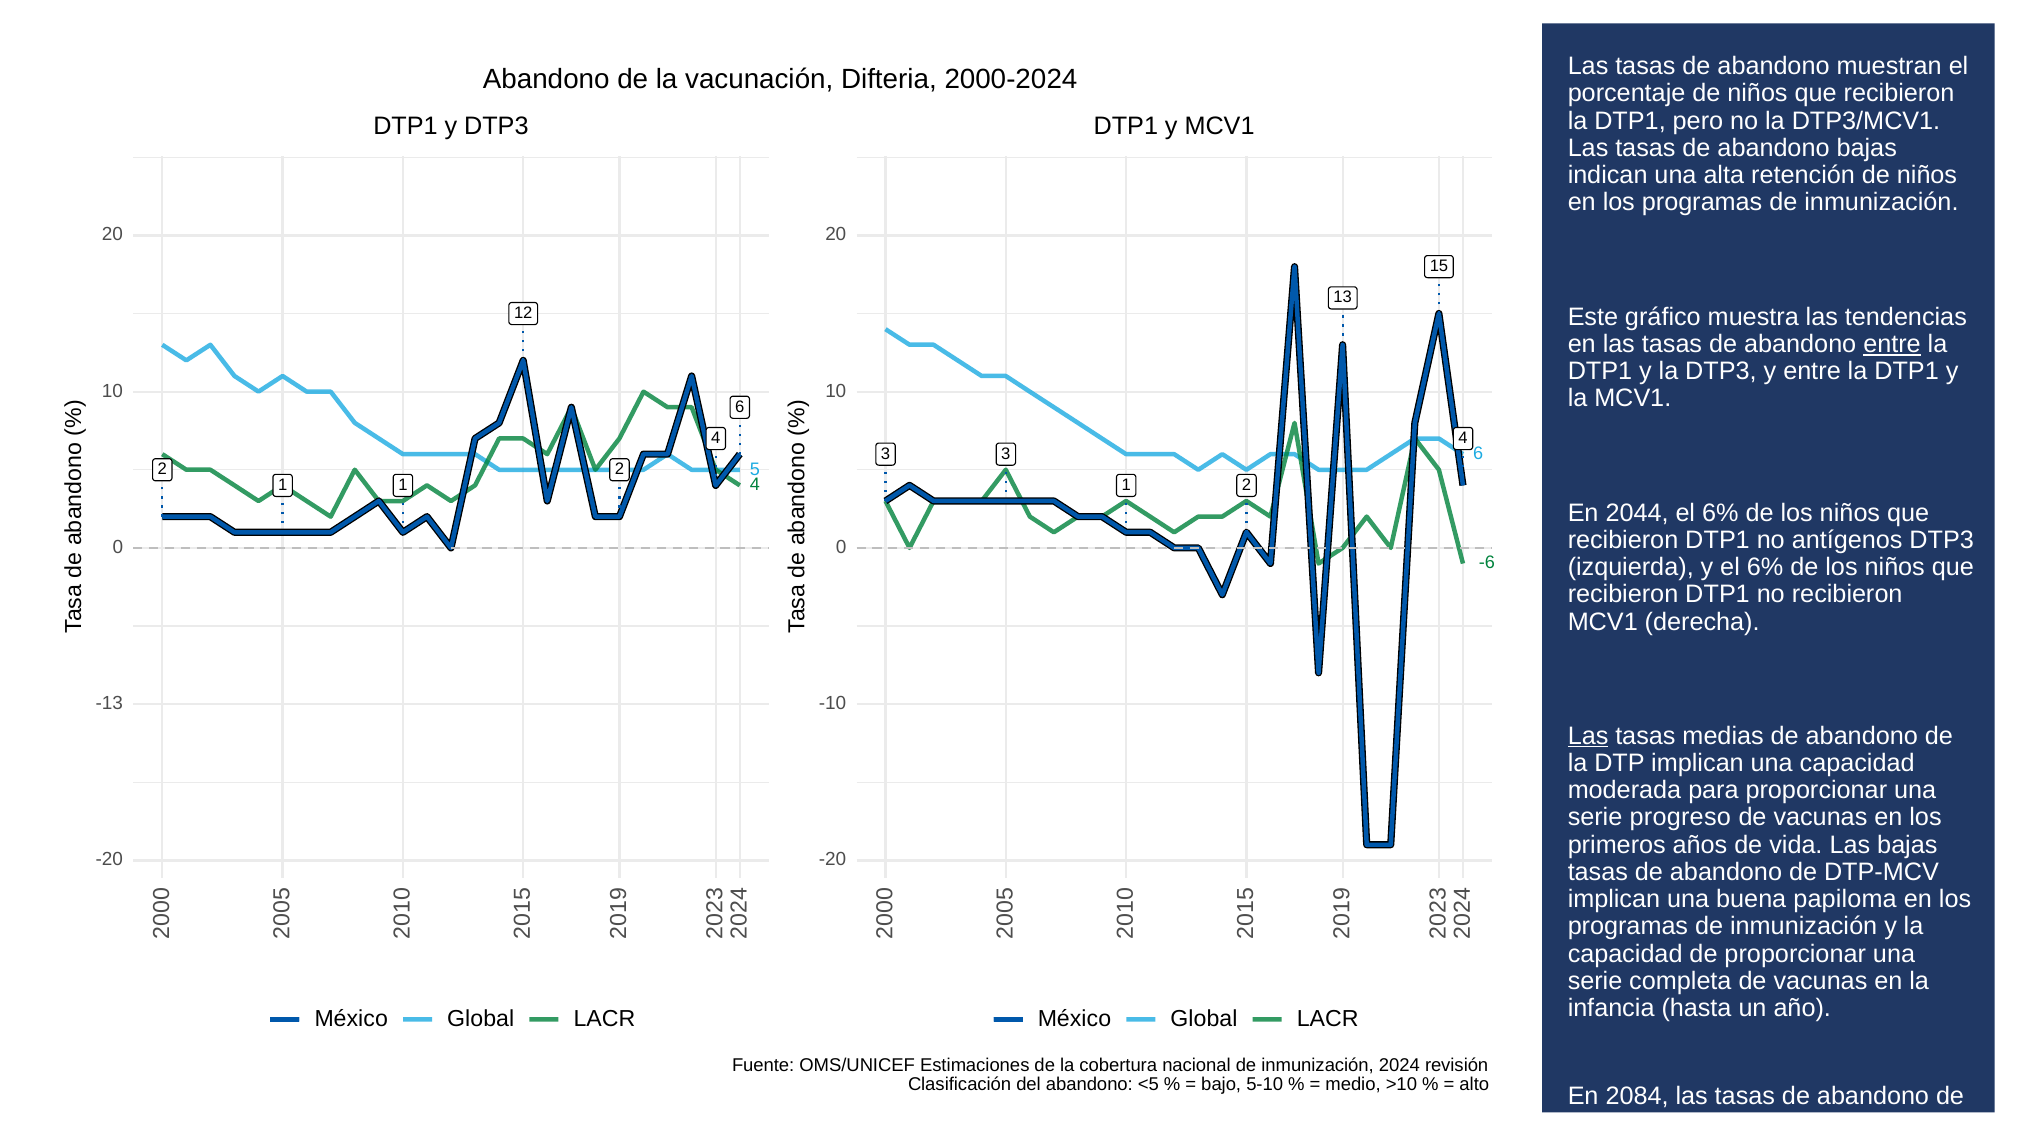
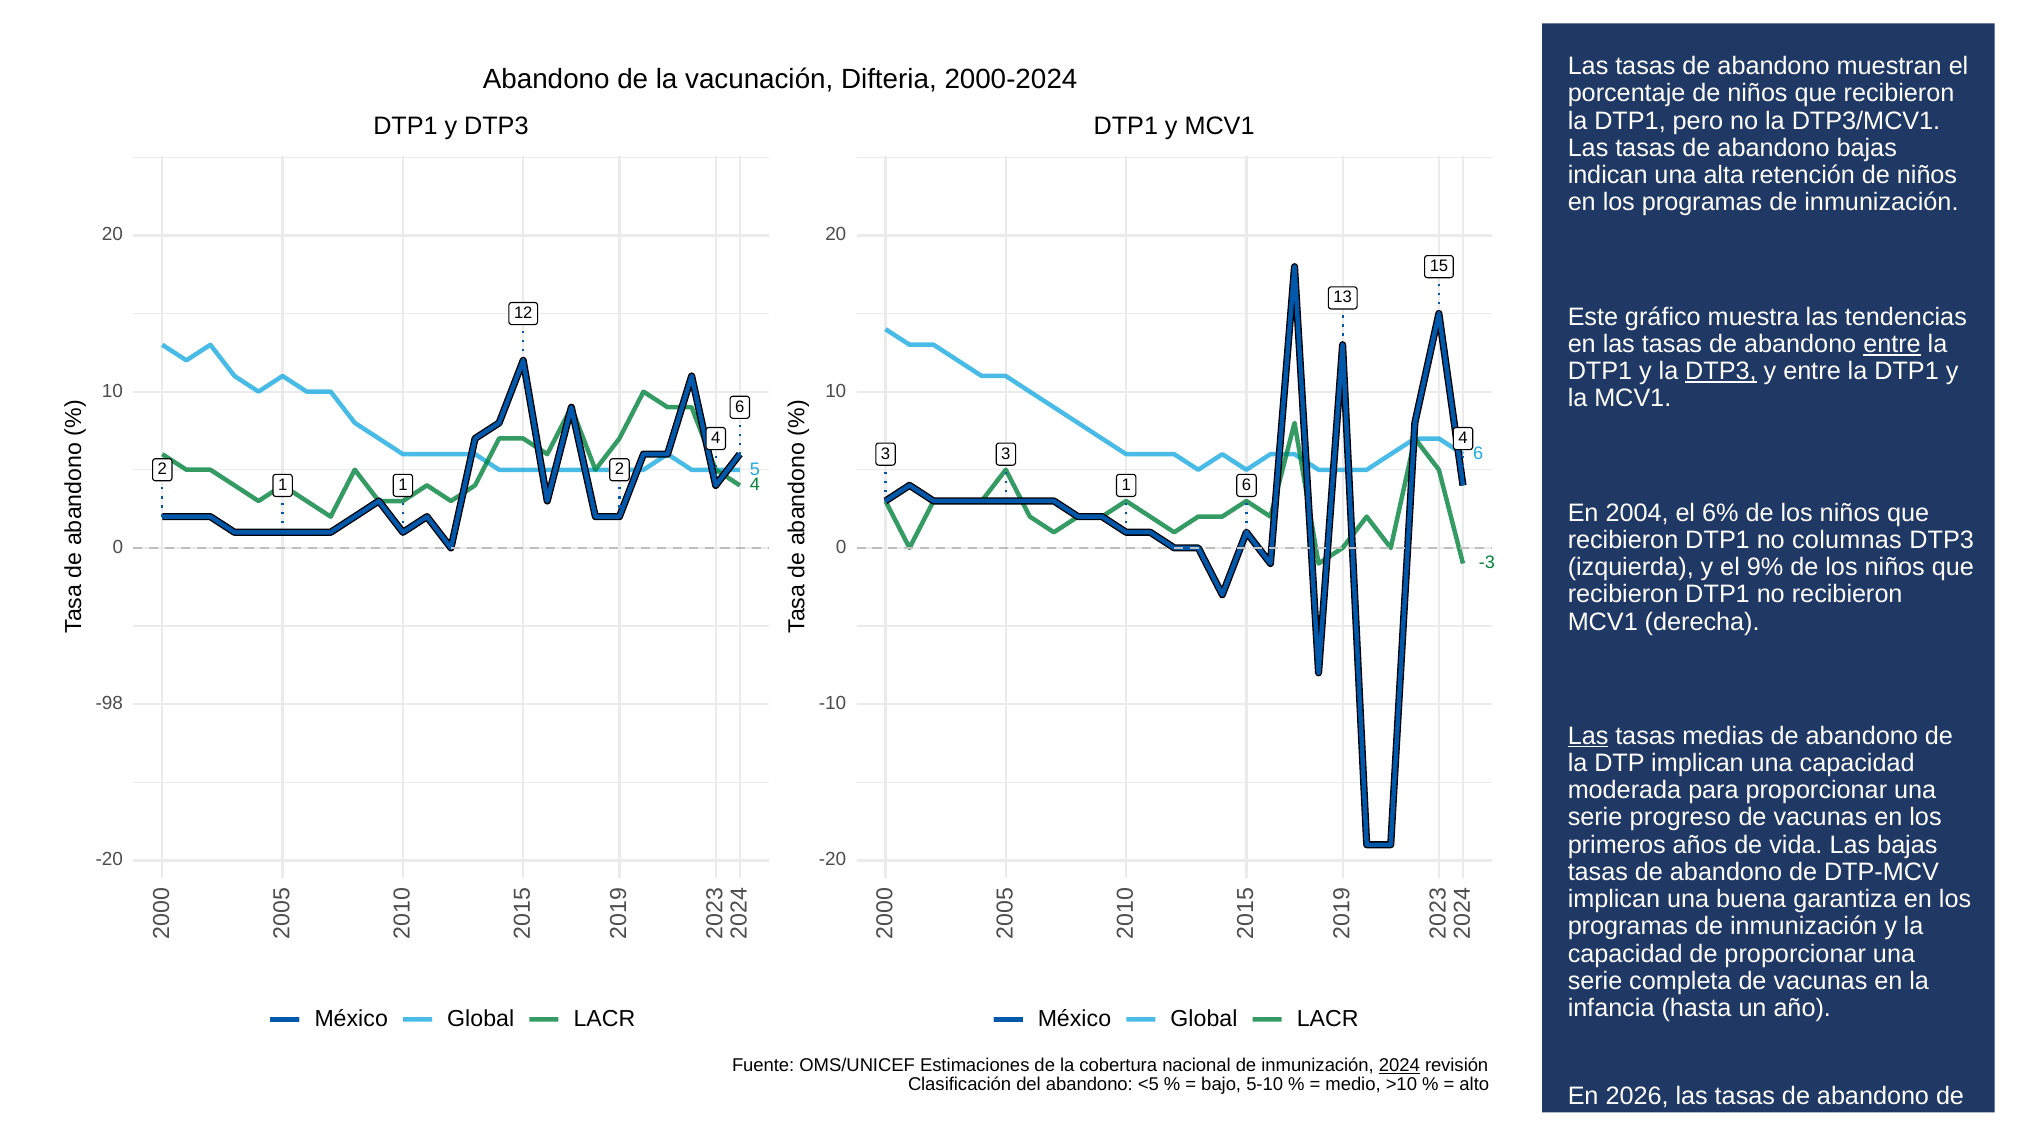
DTP3 at (1721, 371) underline: none -> present
1 2: 2 -> 6
2044: 2044 -> 2004
antígenos: antígenos -> columnas
-6: -6 -> -3
y el 6%: 6% -> 9%
-13: -13 -> -98
papiloma: papiloma -> garantiza
2024 underline: none -> present
2084: 2084 -> 2026
